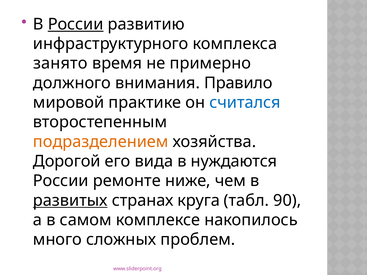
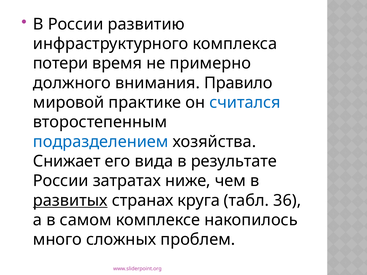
России at (76, 24) underline: present -> none
занято: занято -> потери
подразделением colour: orange -> blue
Дорогой: Дорогой -> Снижает
нуждаются: нуждаются -> результате
ремонте: ремонте -> затратах
90: 90 -> 36
